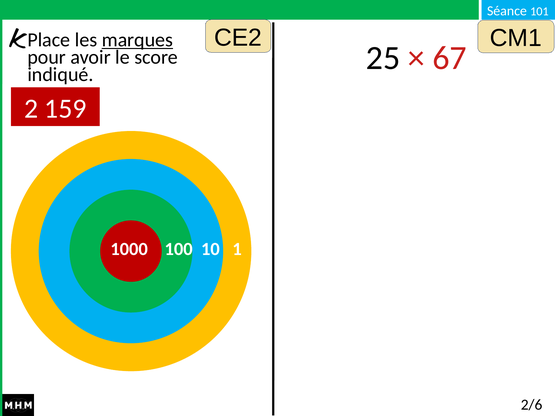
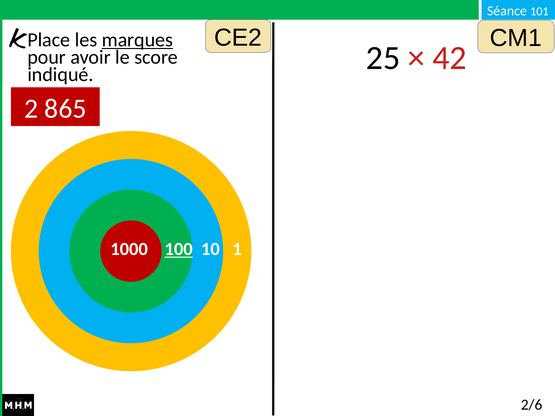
67: 67 -> 42
159: 159 -> 865
100 underline: none -> present
